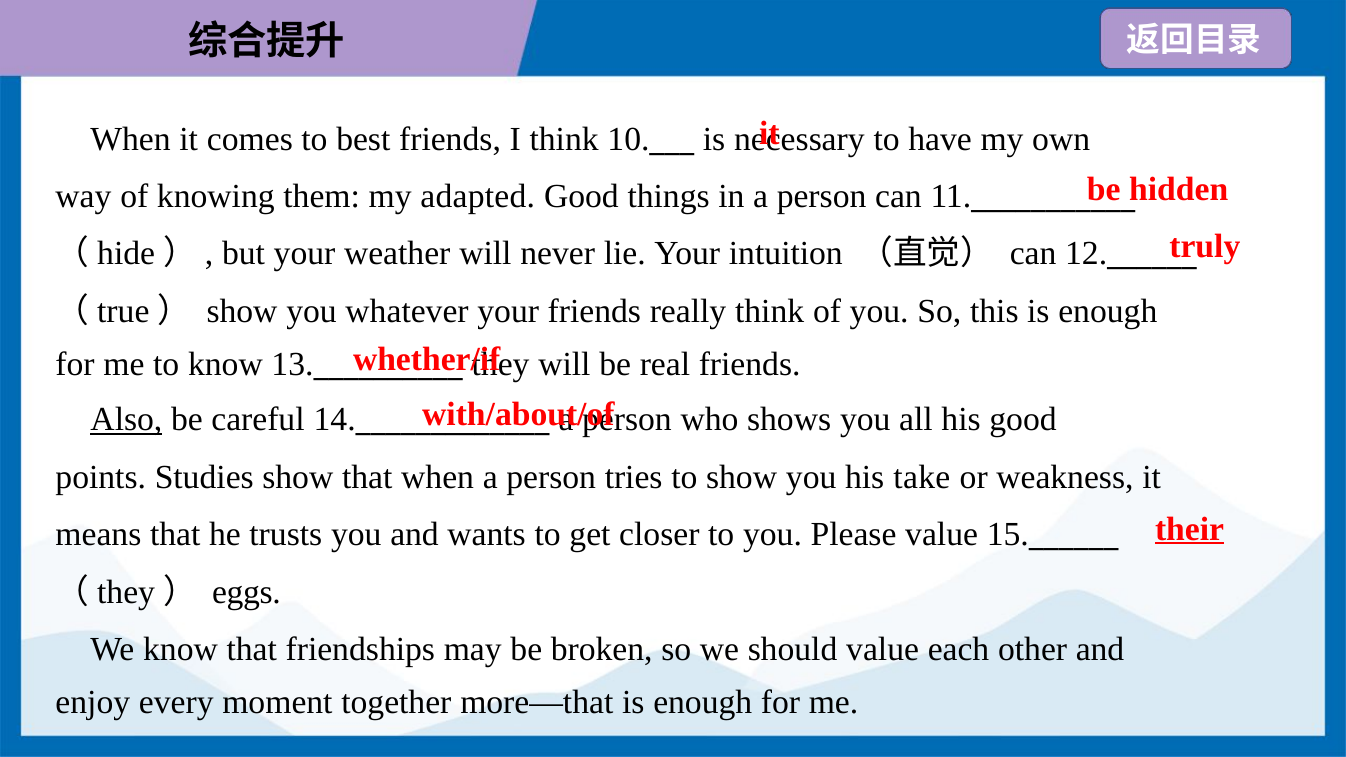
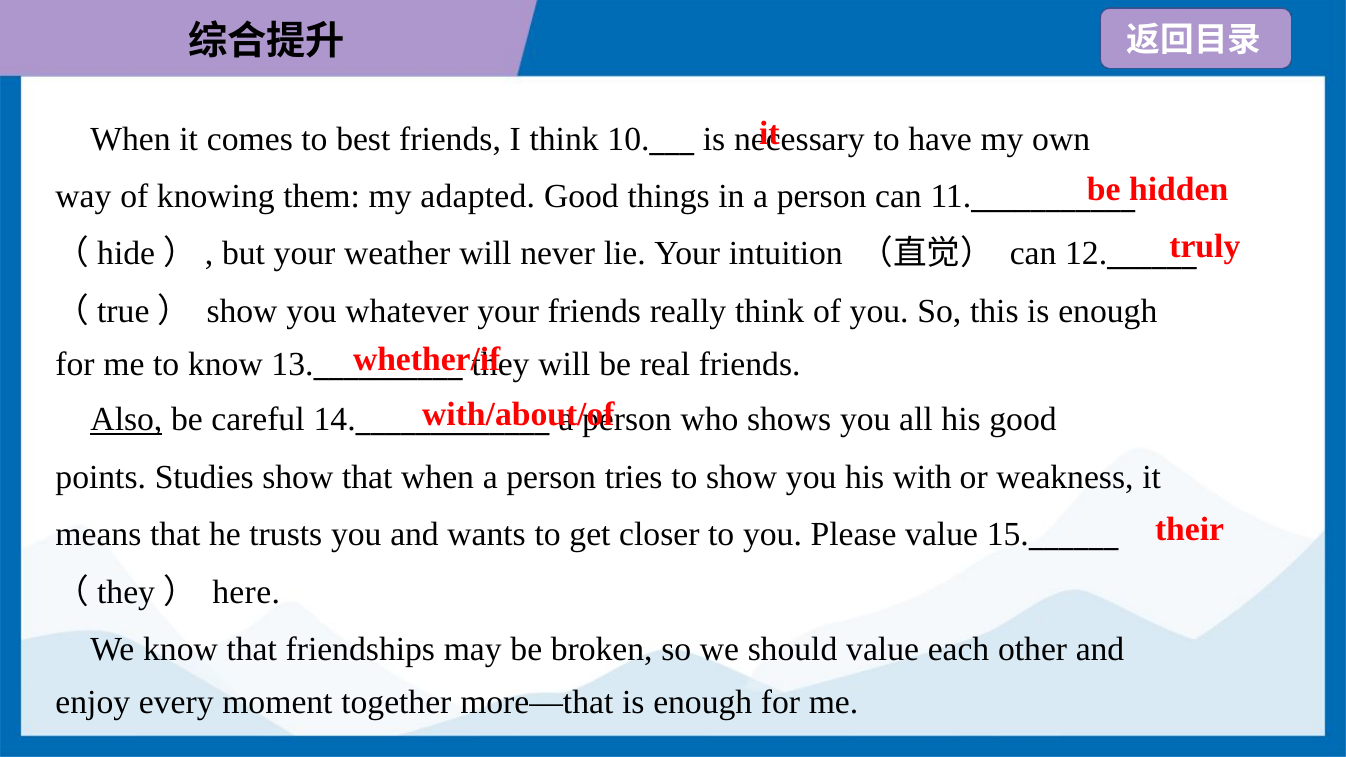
take: take -> with
their underline: present -> none
eggs: eggs -> here
